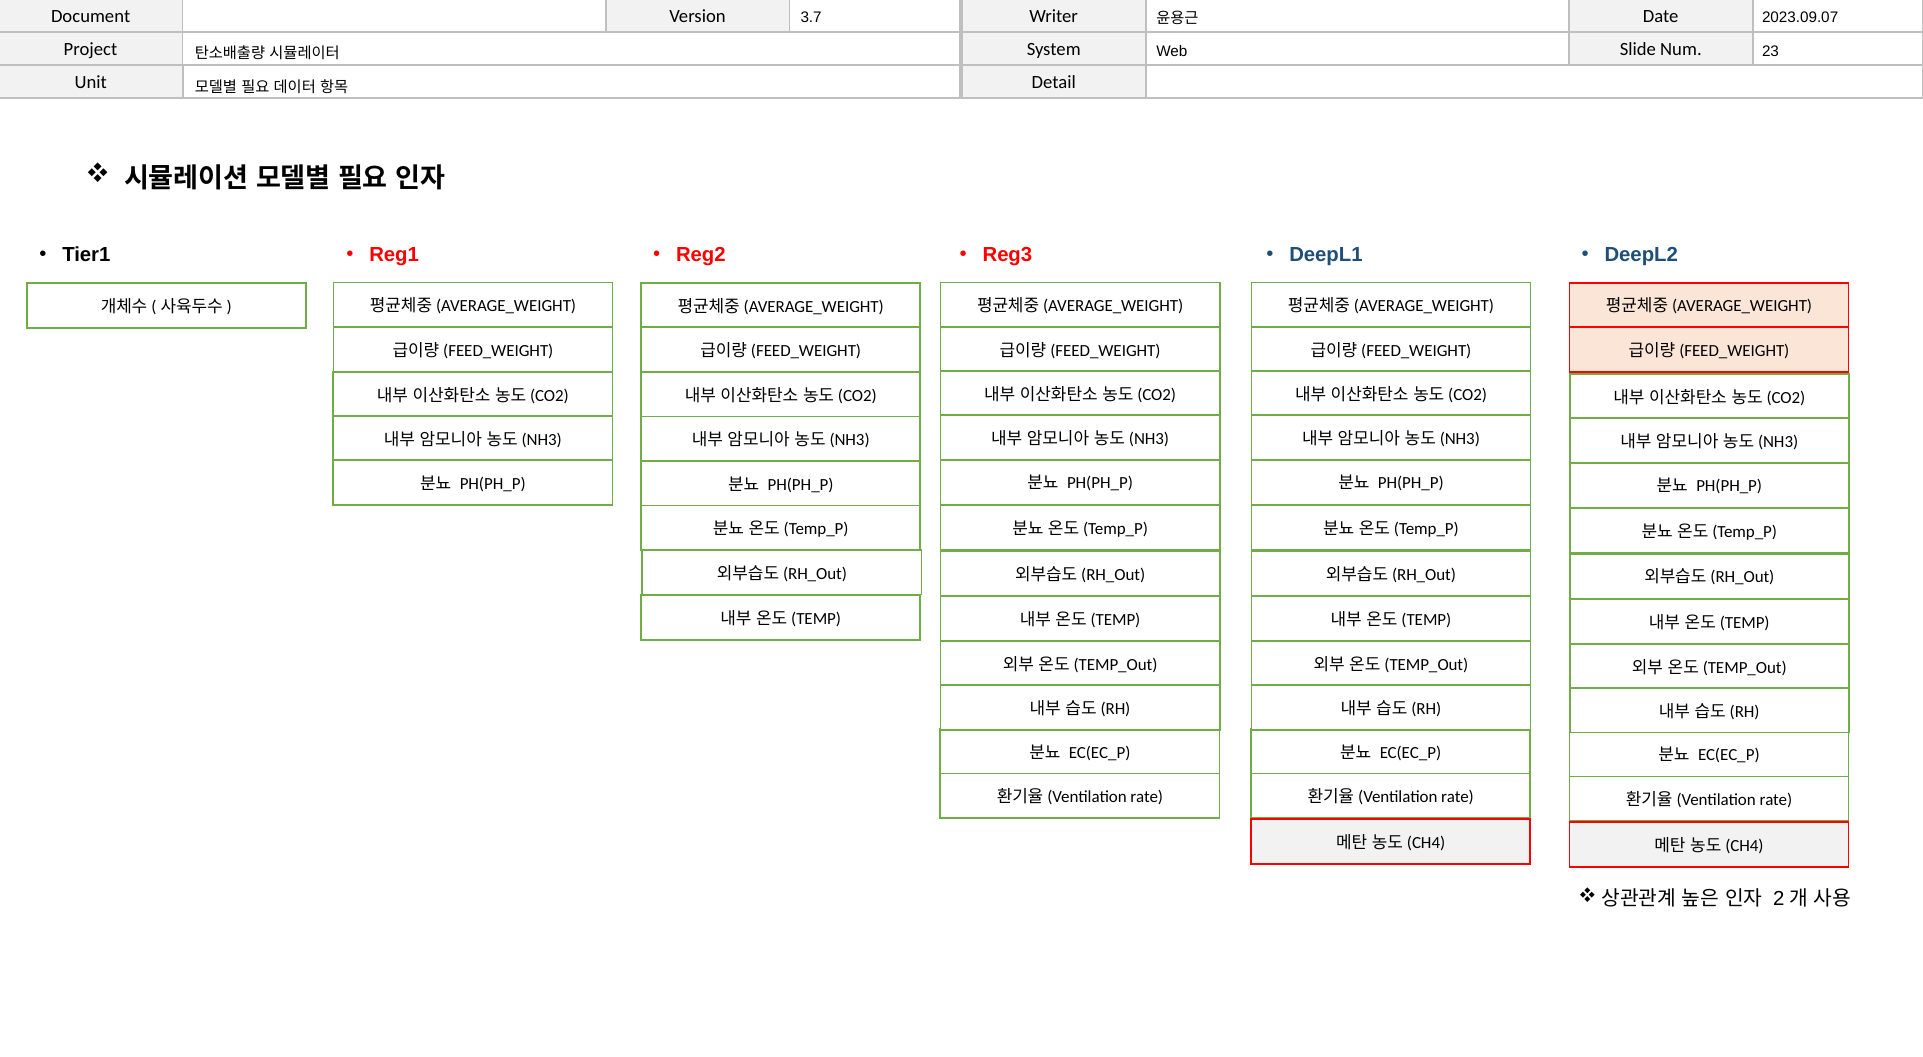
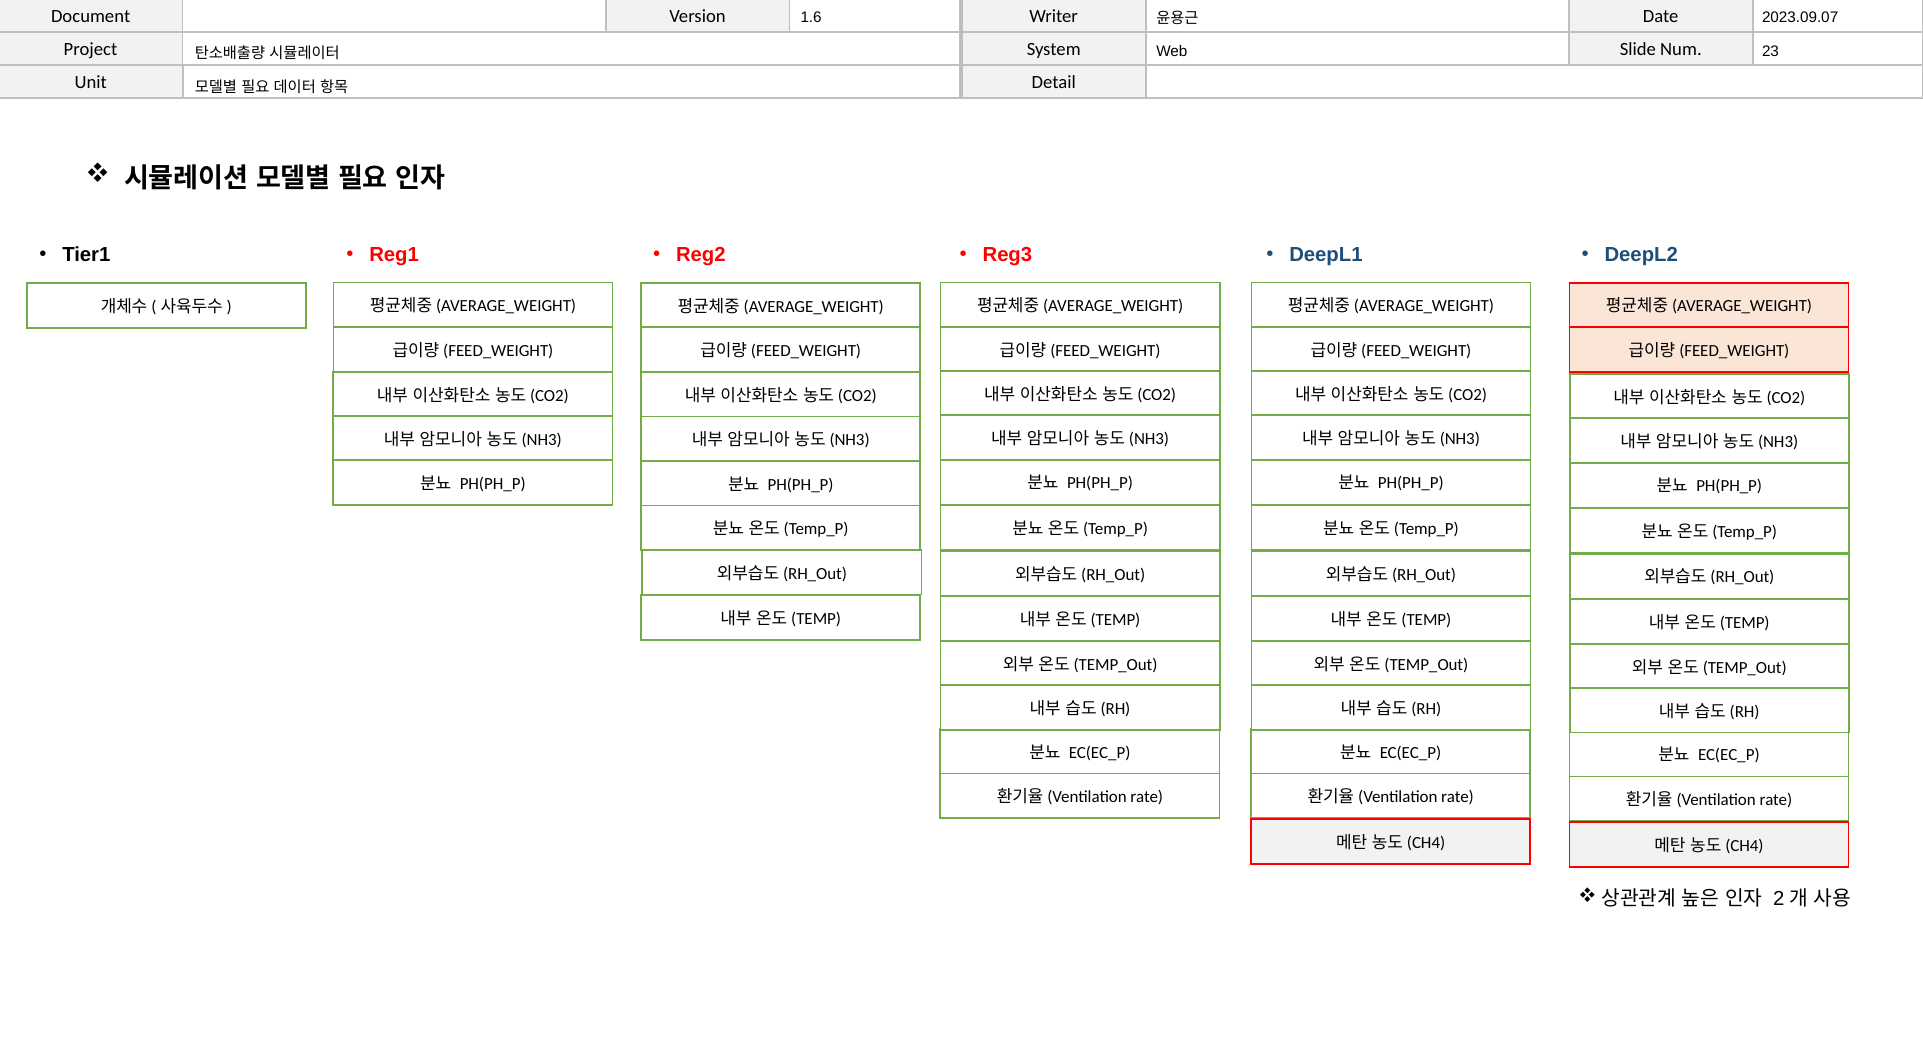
3.7: 3.7 -> 1.6
